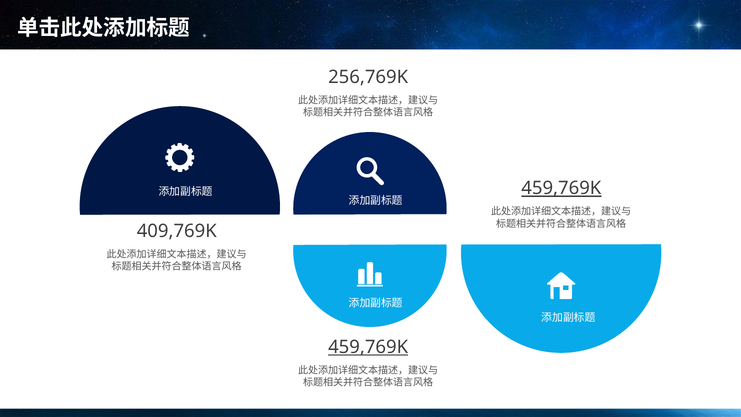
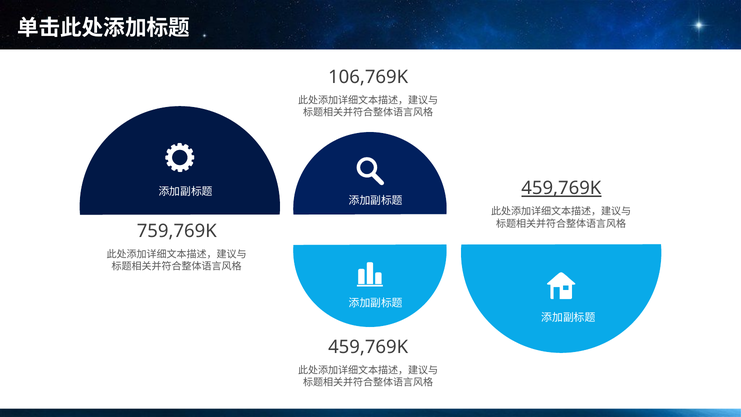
256,769K: 256,769K -> 106,769K
409,769K: 409,769K -> 759,769K
459,769K at (368, 347) underline: present -> none
